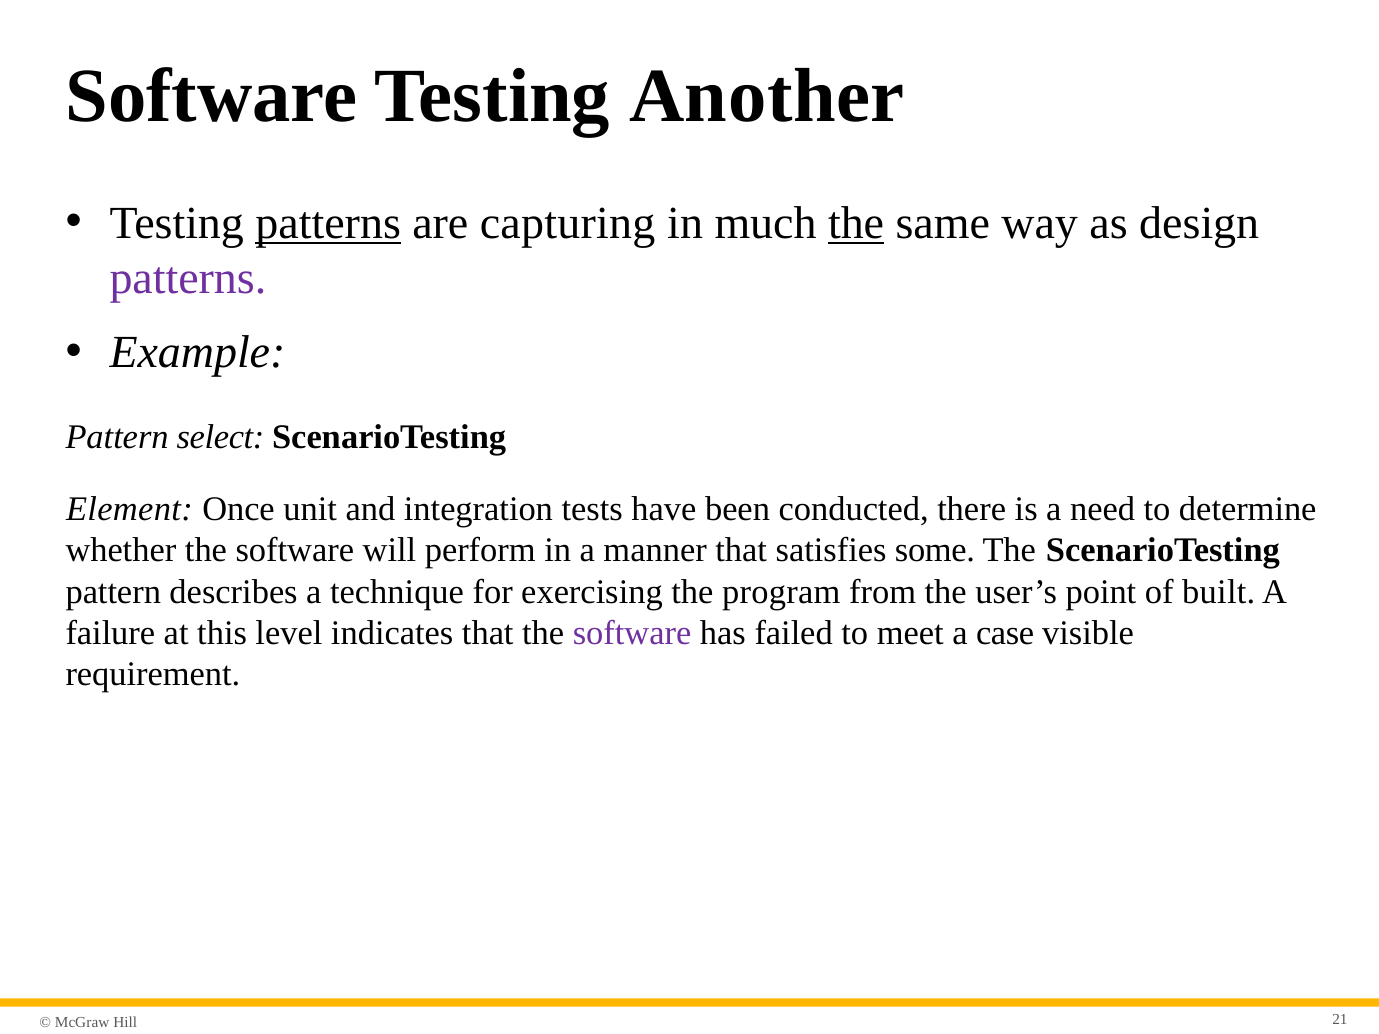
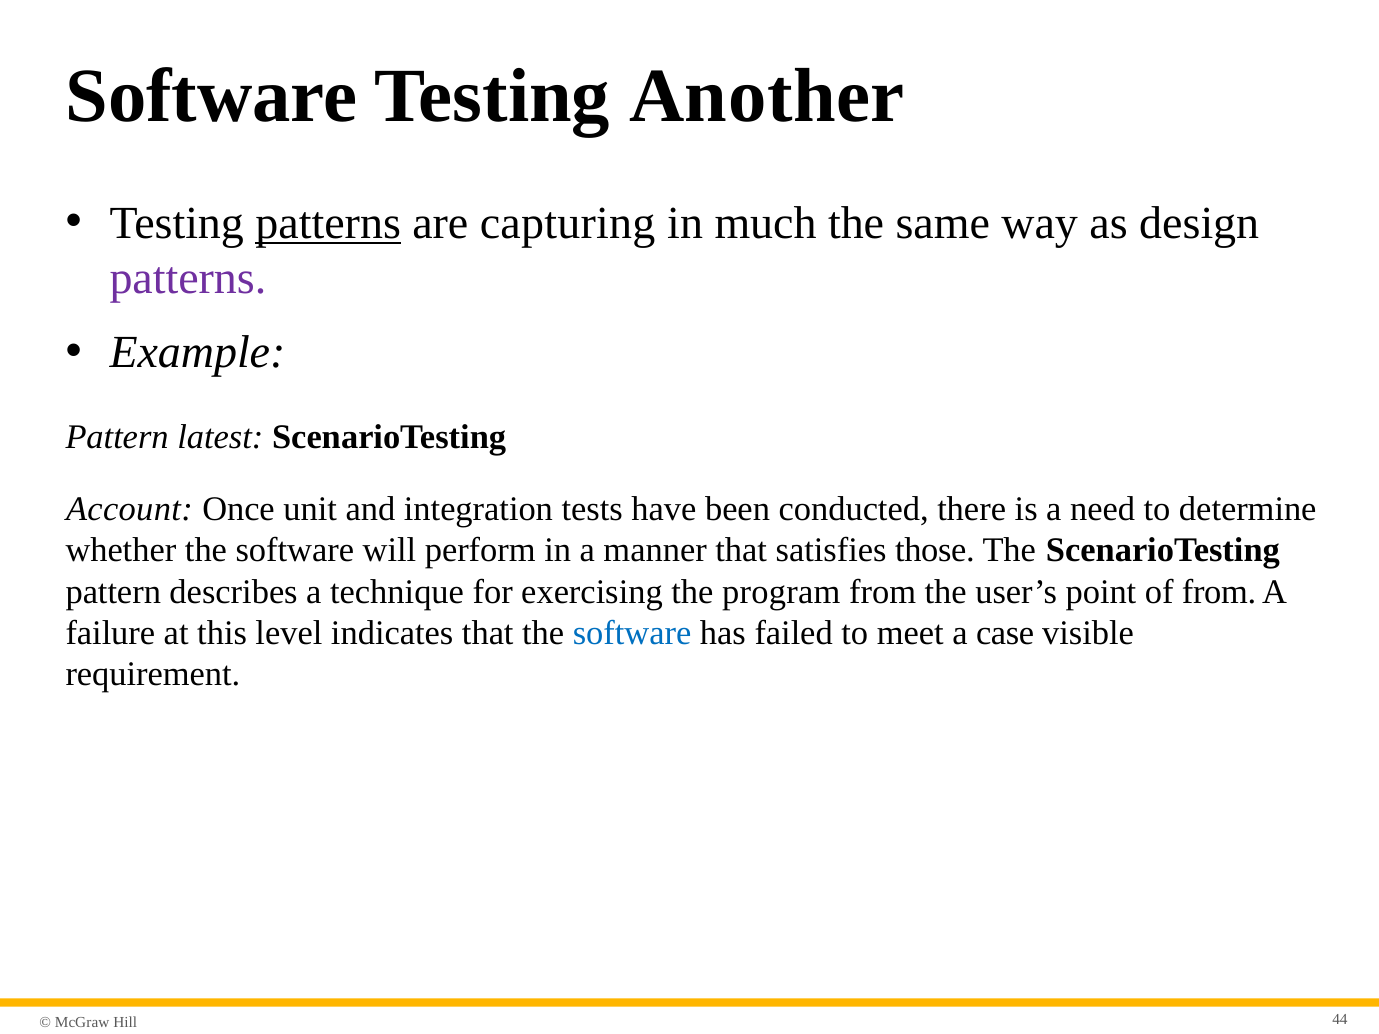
the at (856, 223) underline: present -> none
select: select -> latest
Element: Element -> Account
some: some -> those
of built: built -> from
software at (632, 633) colour: purple -> blue
21: 21 -> 44
